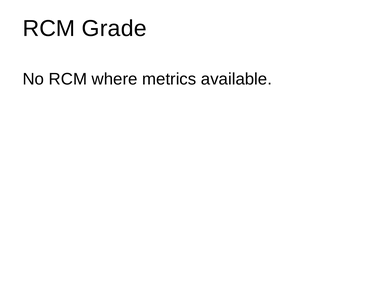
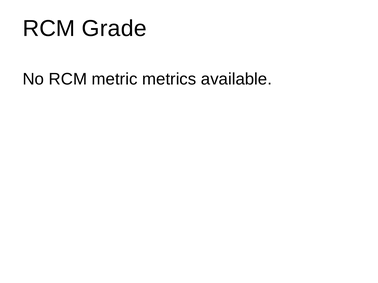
where: where -> metric
